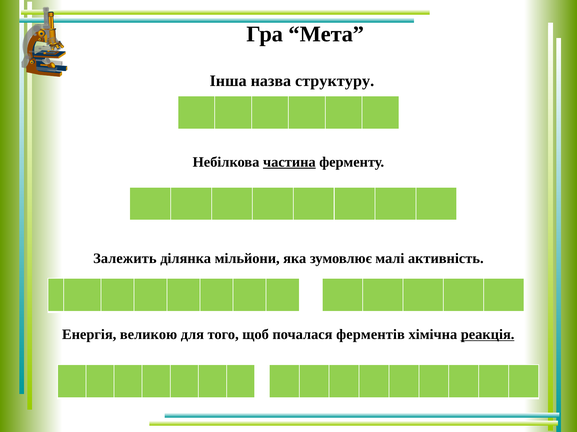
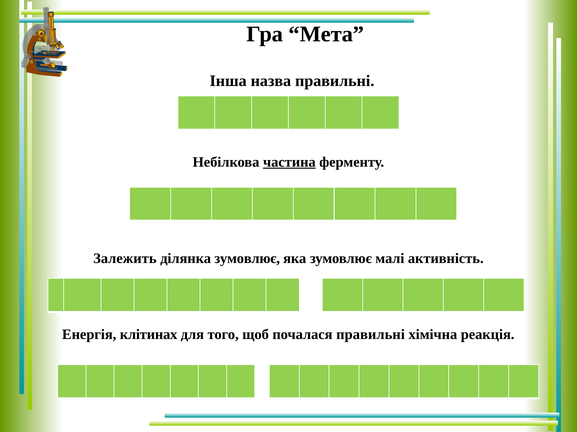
назва структуру: структуру -> правильні
ділянка мільйони: мільйони -> зумовлює
великою: великою -> клітинах
почалася ферментів: ферментів -> правильні
реакція underline: present -> none
